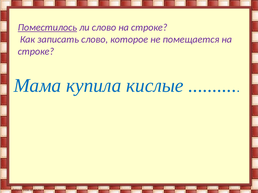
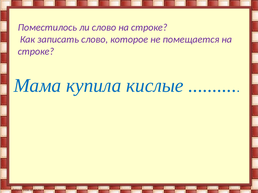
Поместилось underline: present -> none
